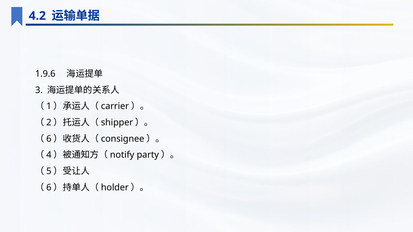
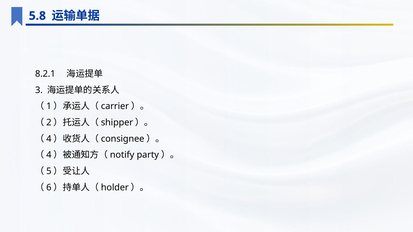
4.2: 4.2 -> 5.8
1.9.6: 1.9.6 -> 8.2.1
6 at (49, 139): 6 -> 4
